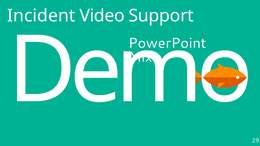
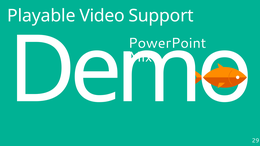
Incident: Incident -> Playable
